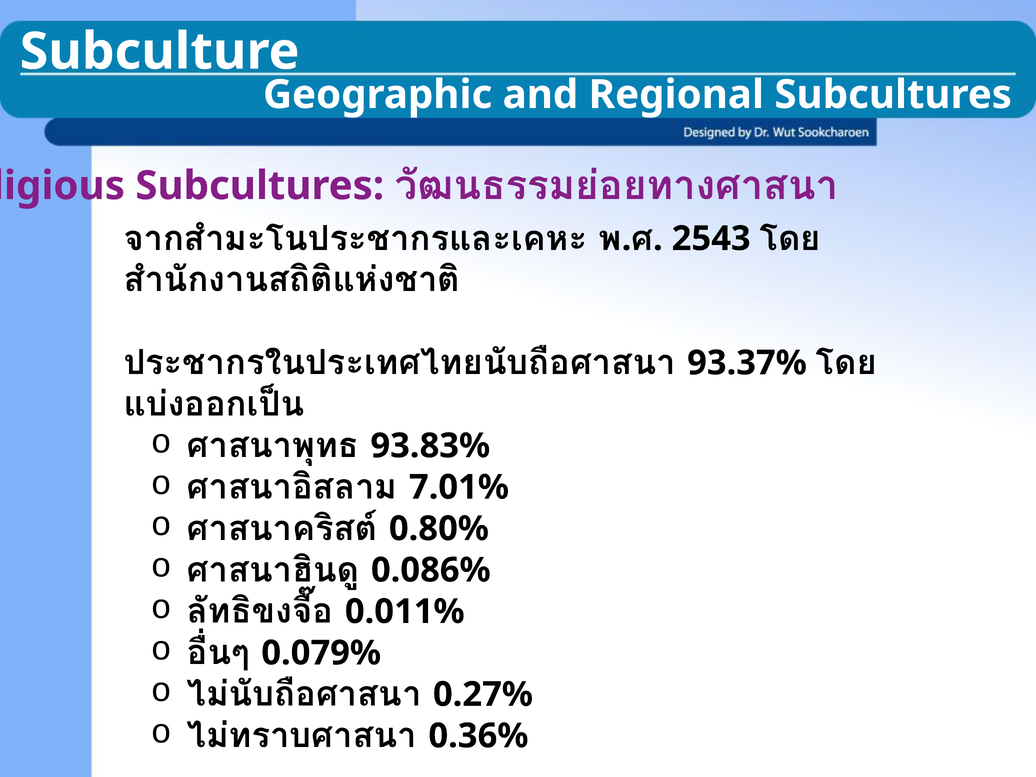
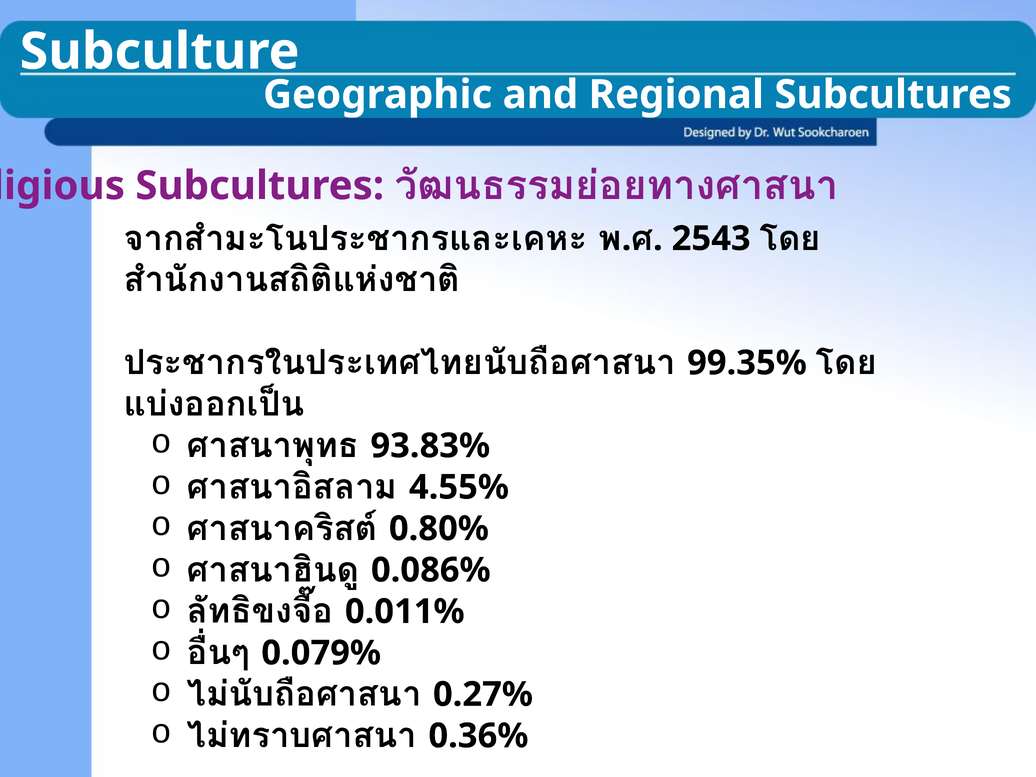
93.37%: 93.37% -> 99.35%
7.01%: 7.01% -> 4.55%
